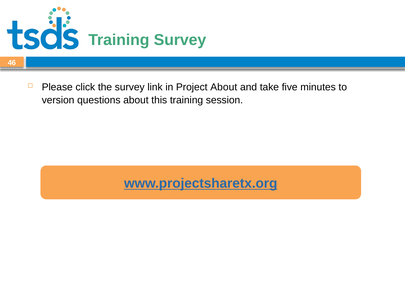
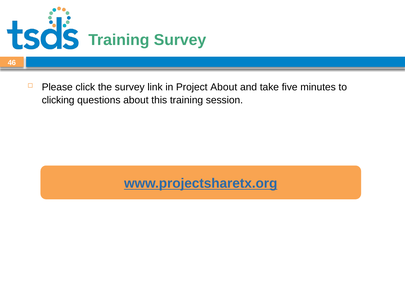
version: version -> clicking
